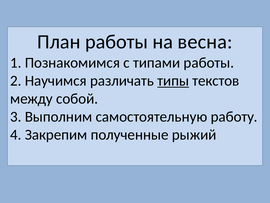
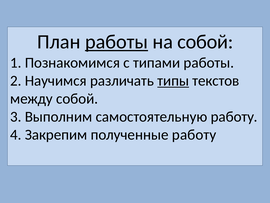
работы at (117, 42) underline: none -> present
на весна: весна -> собой
полученные рыжий: рыжий -> работу
